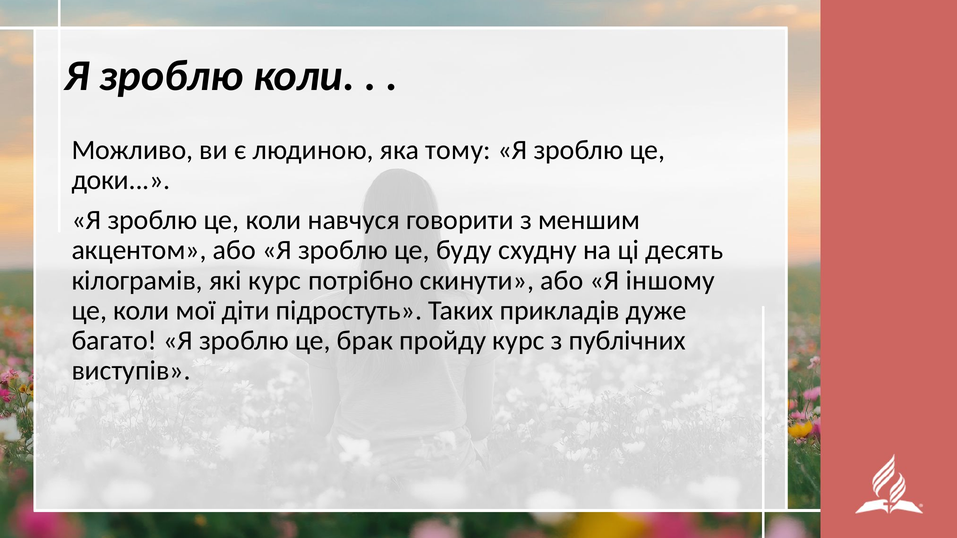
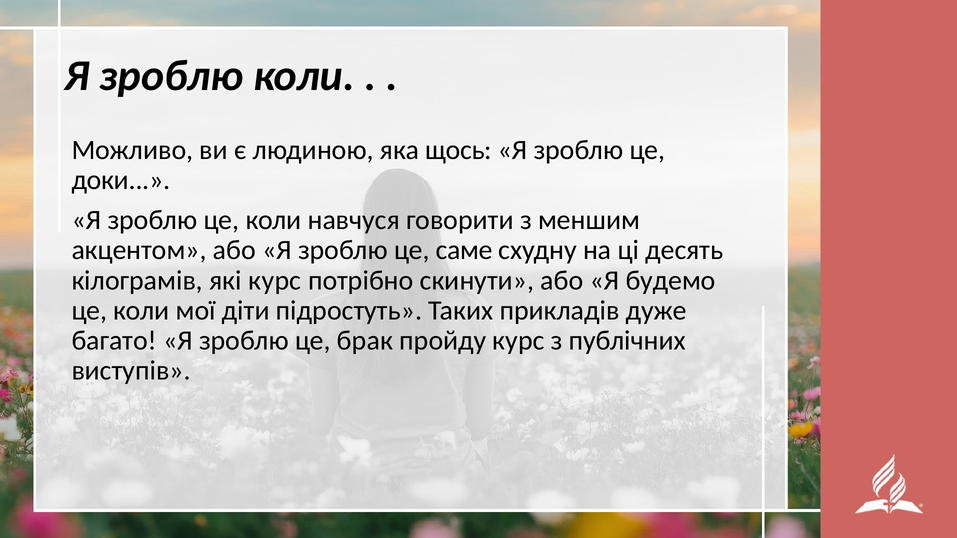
тому: тому -> щось
буду: буду -> саме
іншому: іншому -> будемо
